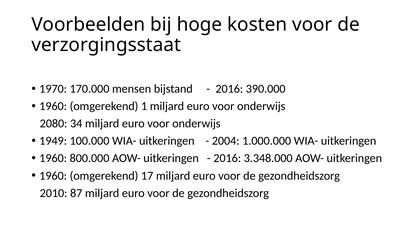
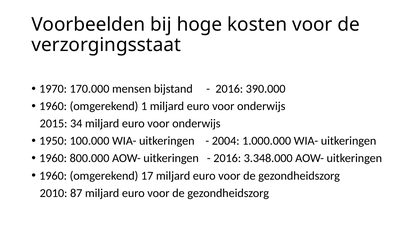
2080: 2080 -> 2015
1949: 1949 -> 1950
